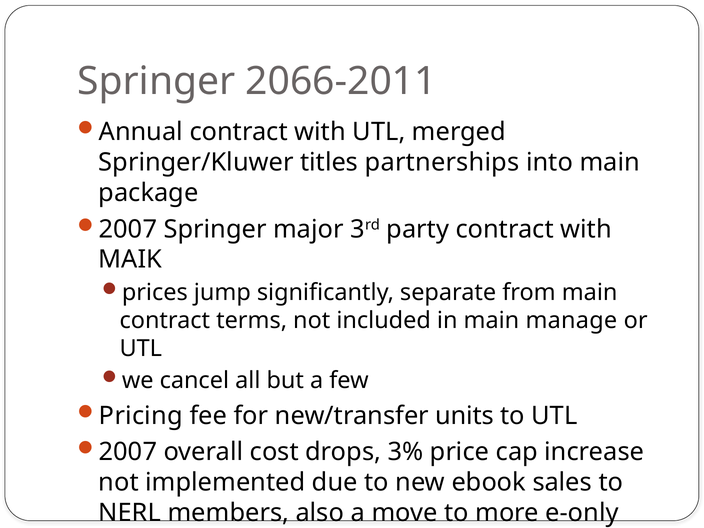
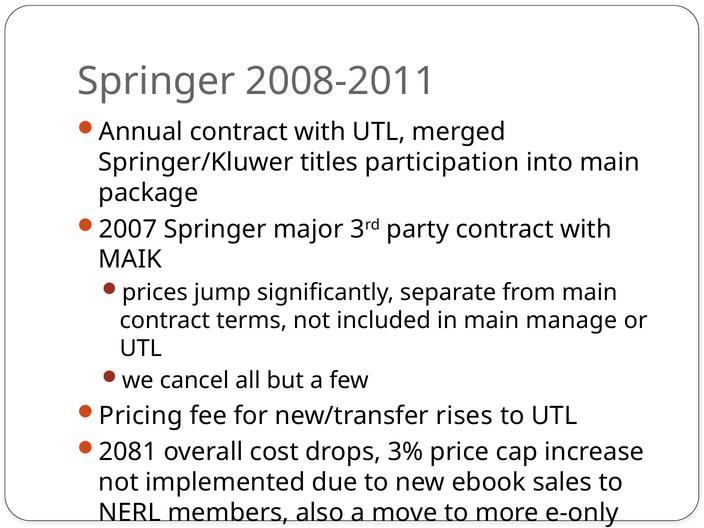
2066-2011: 2066-2011 -> 2008-2011
partnerships: partnerships -> participation
units: units -> rises
2007 at (128, 452): 2007 -> 2081
